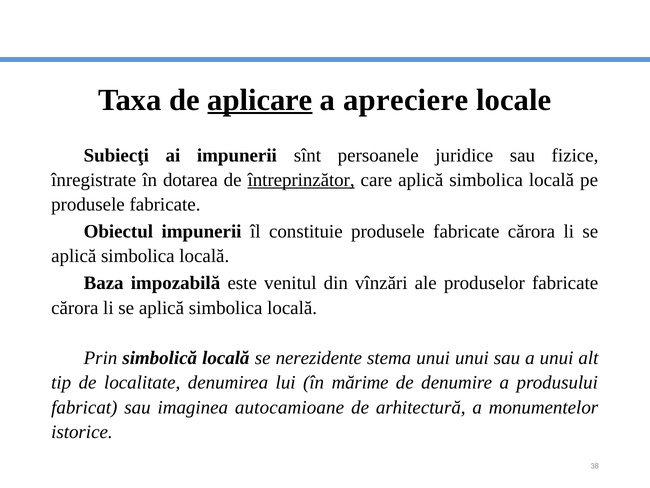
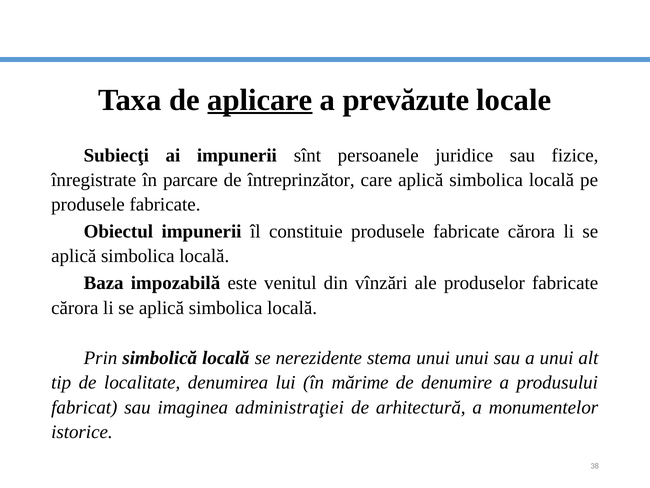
apreciere: apreciere -> prevăzute
dotarea: dotarea -> parcare
întreprinzător underline: present -> none
autocamioane: autocamioane -> administraţiei
